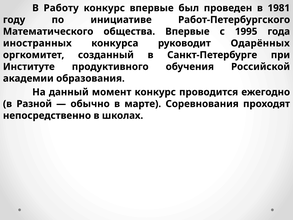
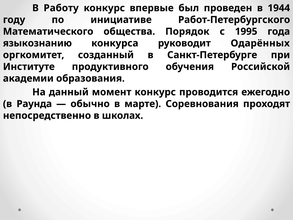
1981: 1981 -> 1944
общества Впервые: Впервые -> Порядок
иностранных: иностранных -> языкознанию
Разной: Разной -> Раунда
